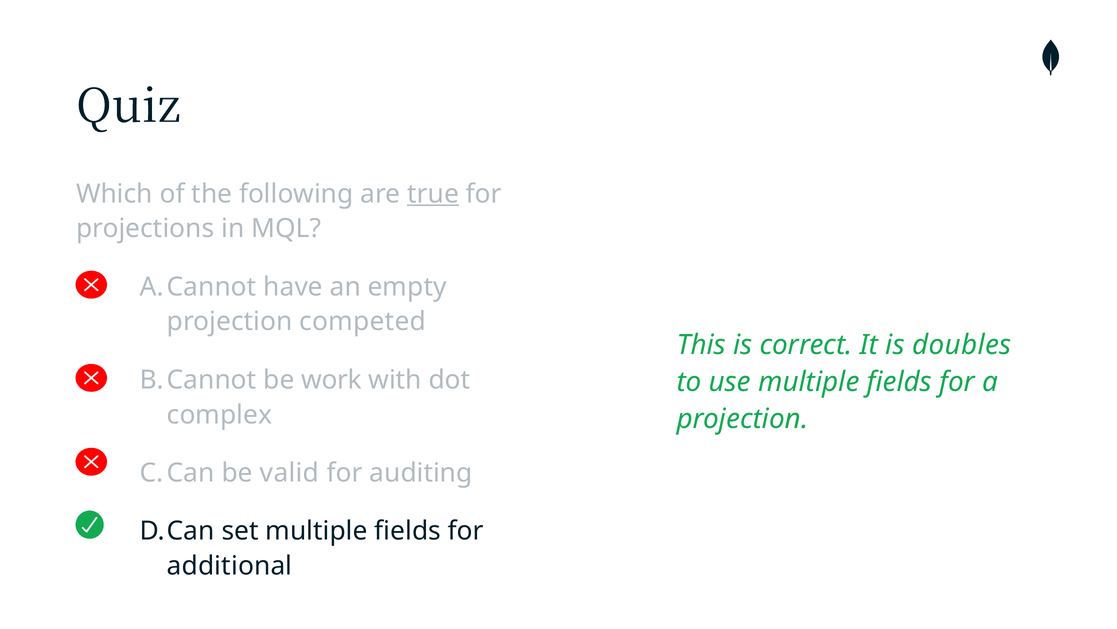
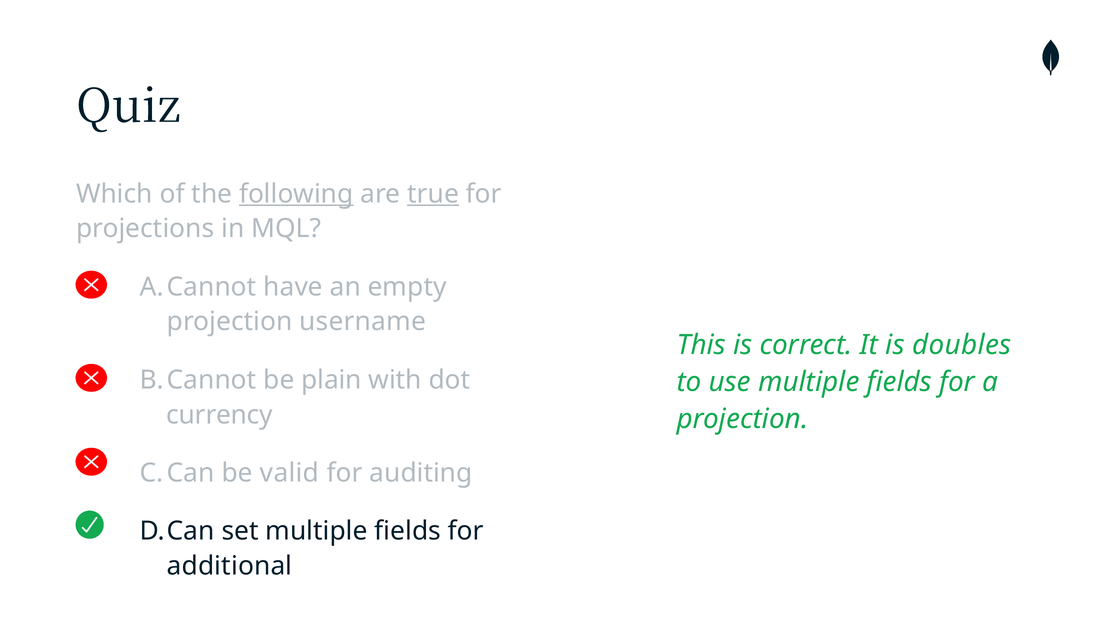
following underline: none -> present
competed: competed -> username
work: work -> plain
complex: complex -> currency
